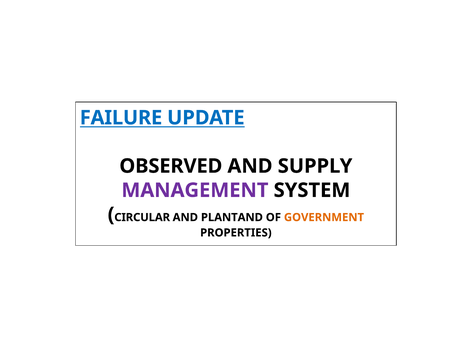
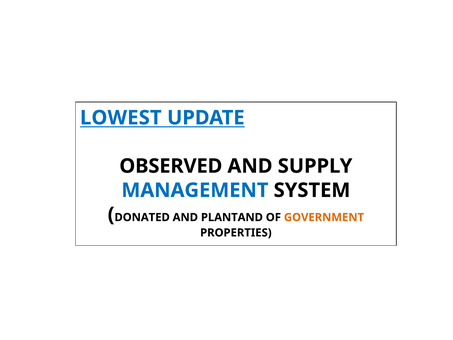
FAILURE: FAILURE -> LOWEST
MANAGEMENT colour: purple -> blue
CIRCULAR: CIRCULAR -> DONATED
